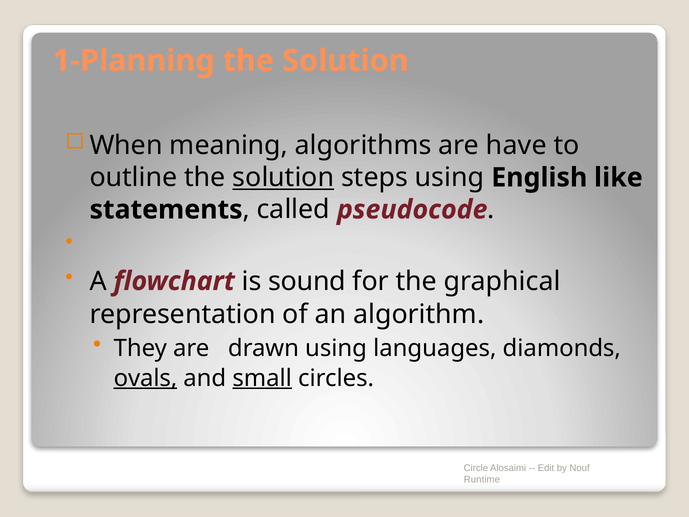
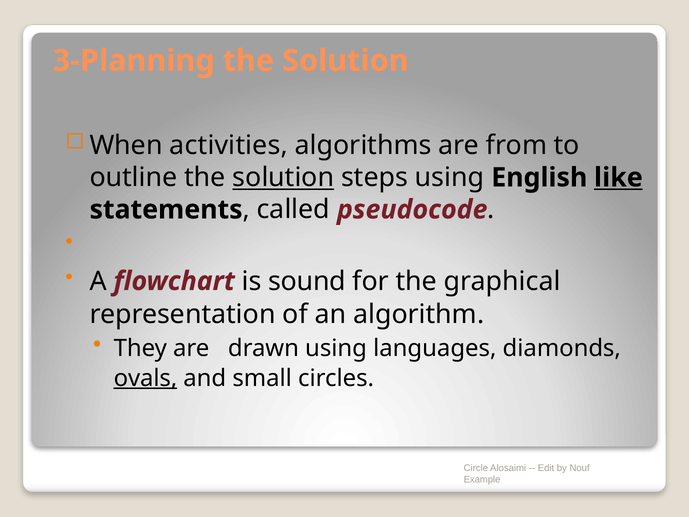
1-Planning: 1-Planning -> 3-Planning
meaning: meaning -> activities
have: have -> from
like underline: none -> present
small underline: present -> none
Runtime: Runtime -> Example
